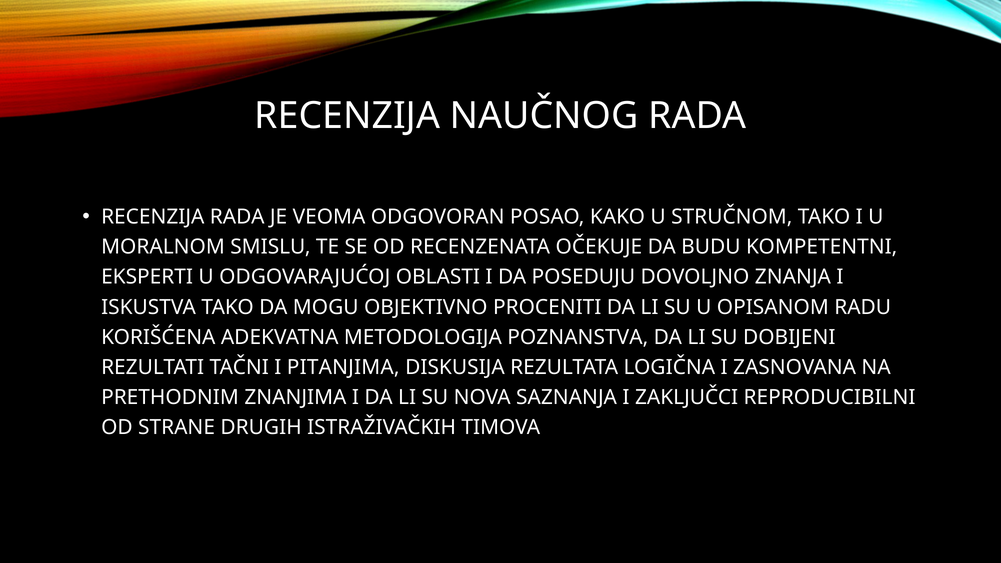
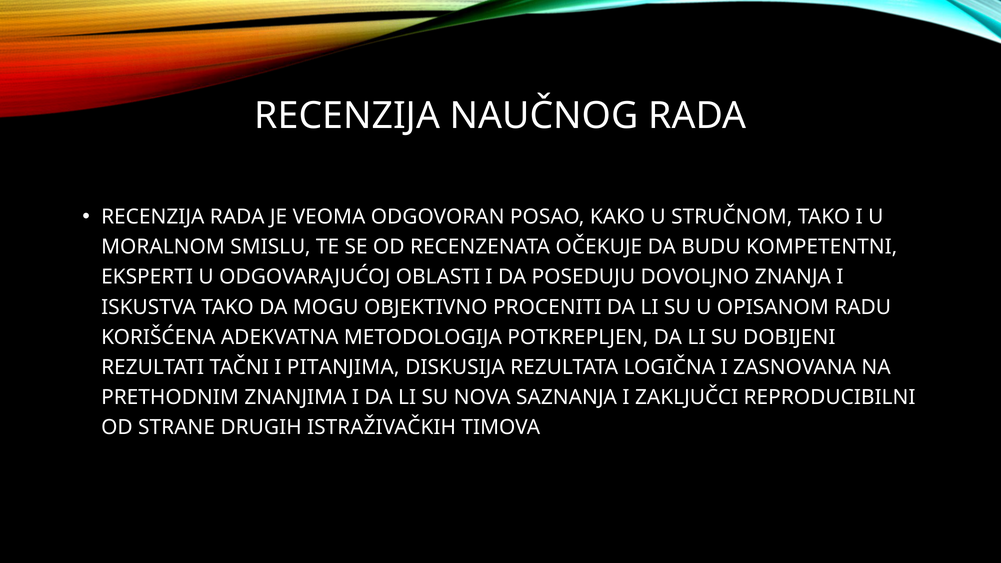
POZNANSTVA: POZNANSTVA -> POTKREPLJEN
